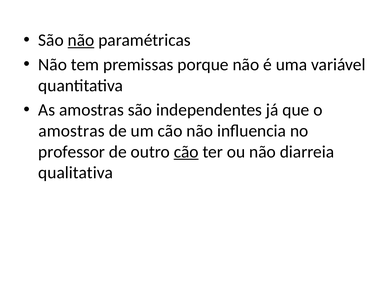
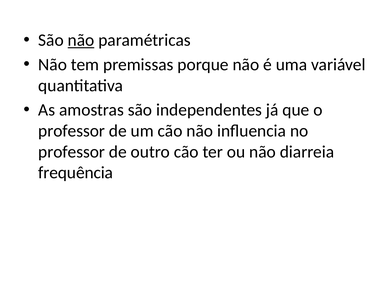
amostras at (72, 131): amostras -> professor
cão at (186, 152) underline: present -> none
qualitativa: qualitativa -> frequência
